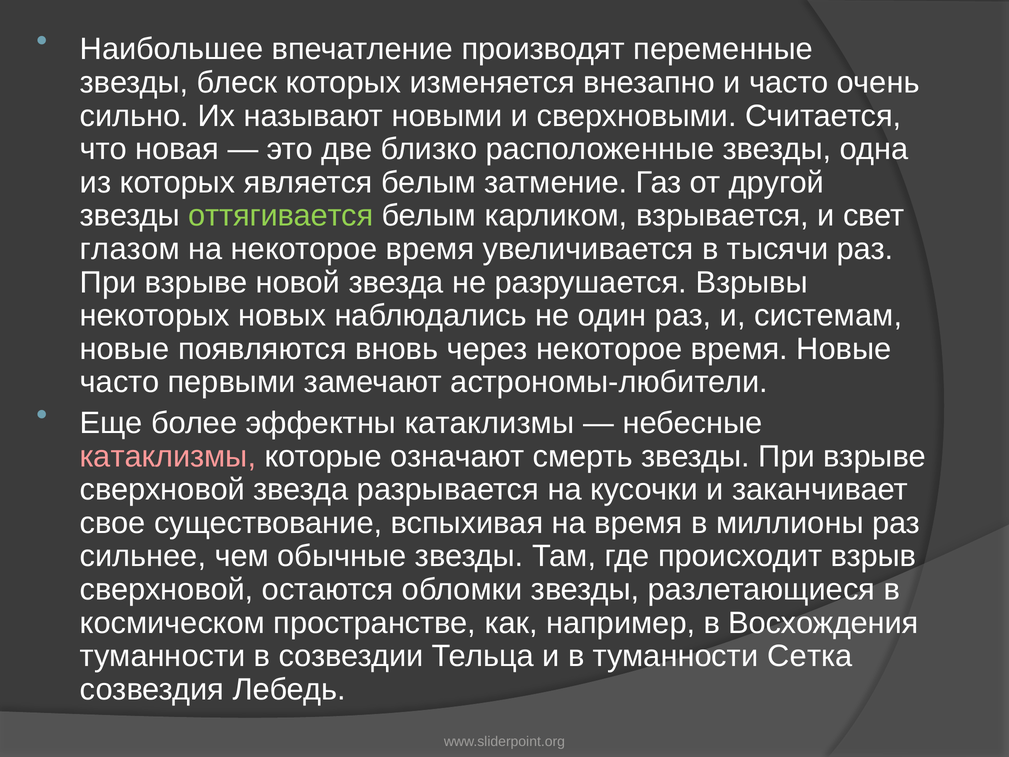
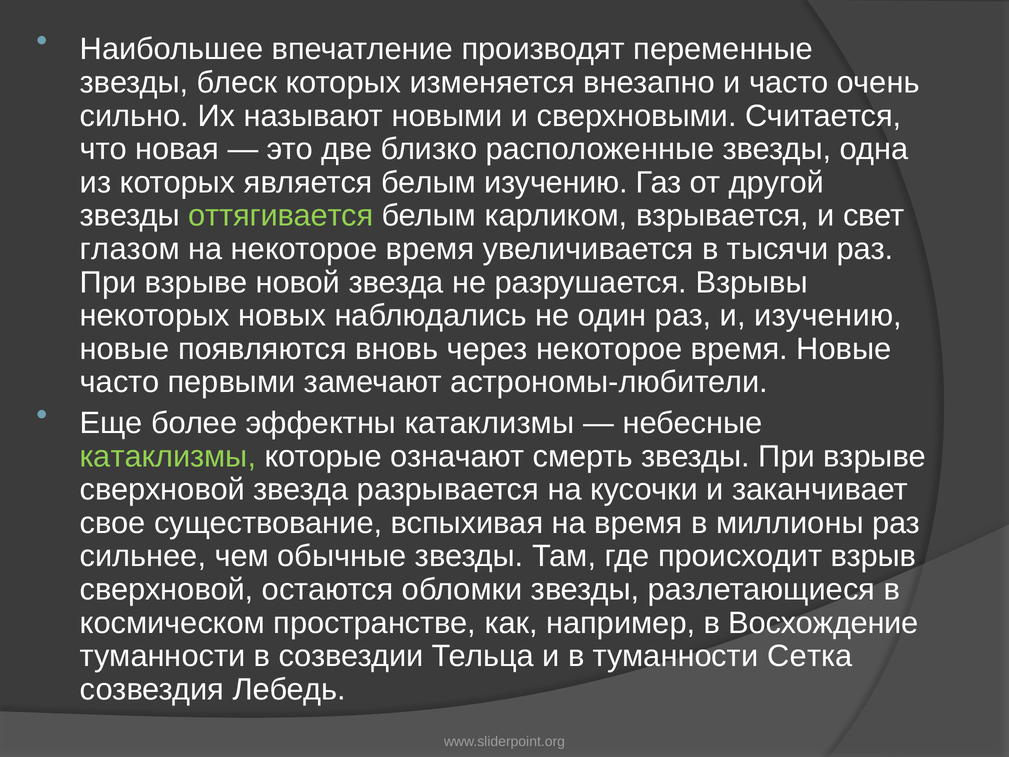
белым затмение: затмение -> изучению
и системам: системам -> изучению
катаклизмы at (168, 456) colour: pink -> light green
Восхождения: Восхождения -> Восхождение
